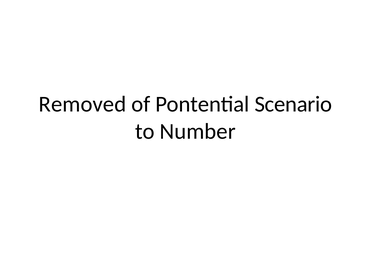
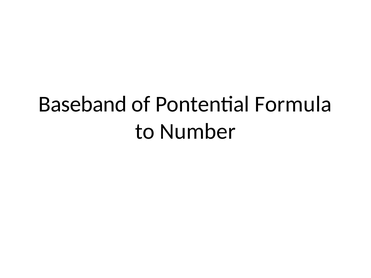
Removed: Removed -> Baseband
Scenario: Scenario -> Formula
